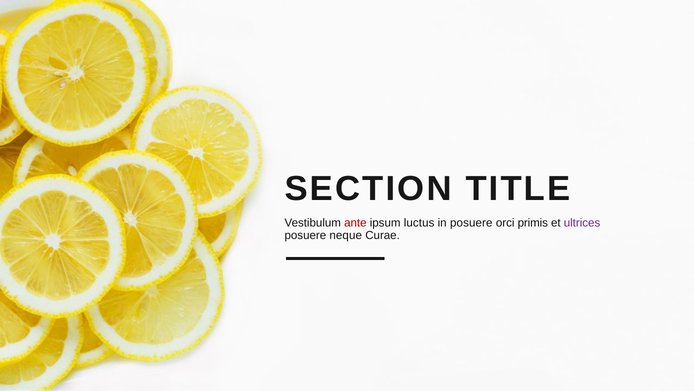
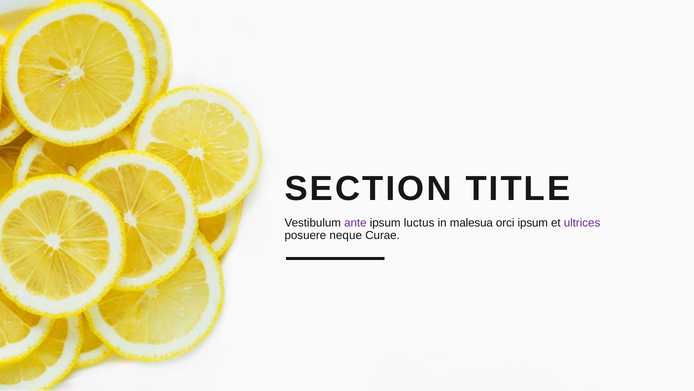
ante colour: red -> purple
in posuere: posuere -> malesua
orci primis: primis -> ipsum
